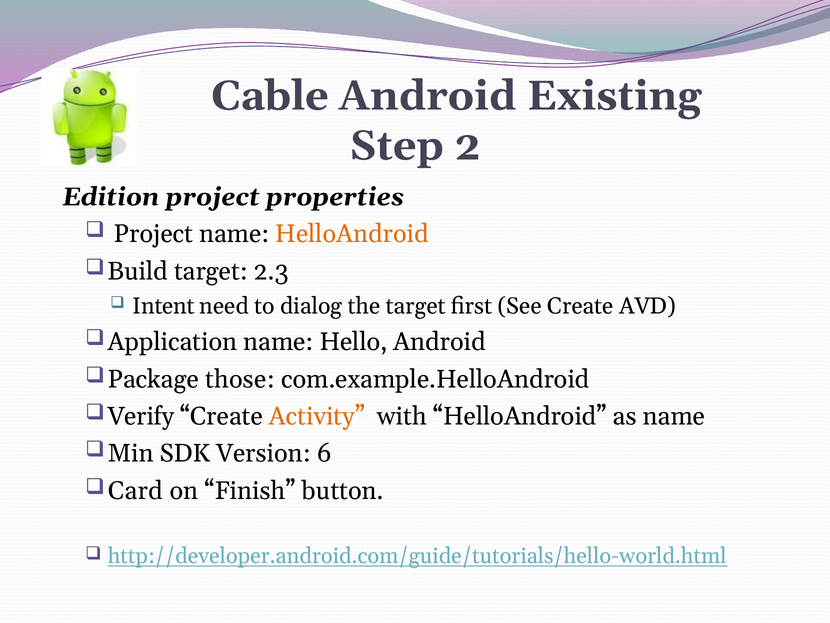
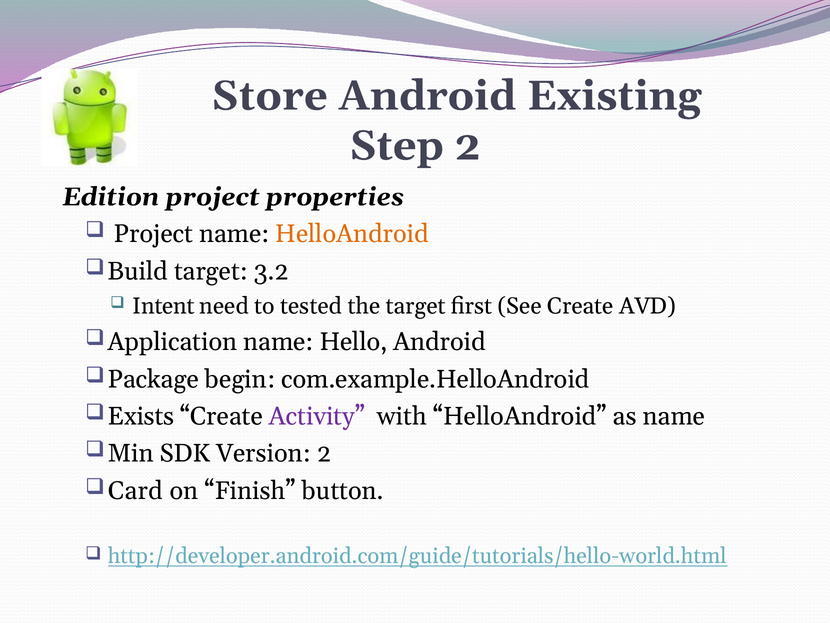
Cable: Cable -> Store
2.3: 2.3 -> 3.2
dialog: dialog -> tested
those: those -> begin
Verify: Verify -> Exists
Activity colour: orange -> purple
Version 6: 6 -> 2
